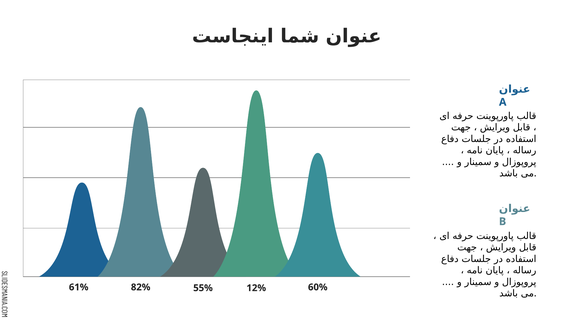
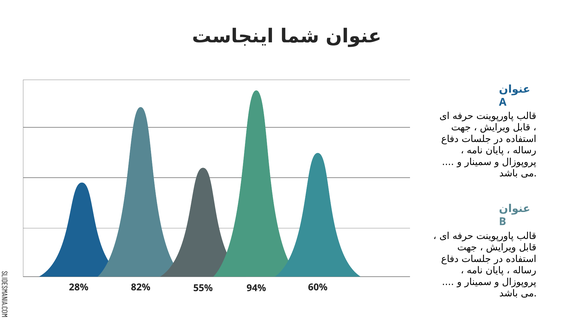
61%: 61% -> 28%
12%: 12% -> 94%
